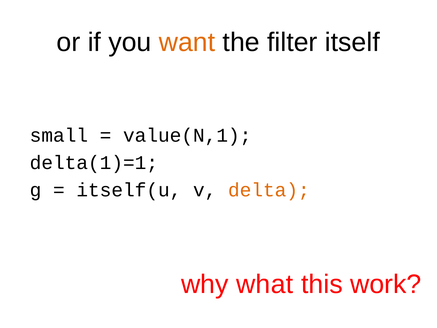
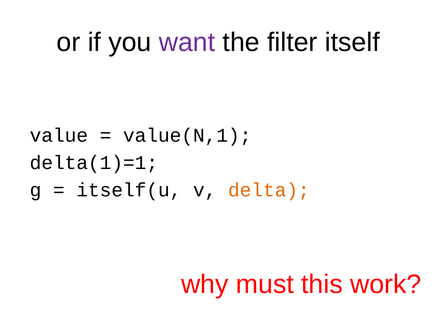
want colour: orange -> purple
small: small -> value
what: what -> must
